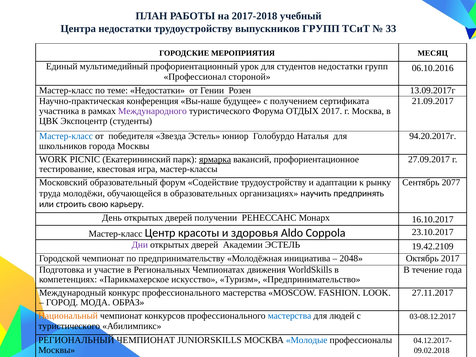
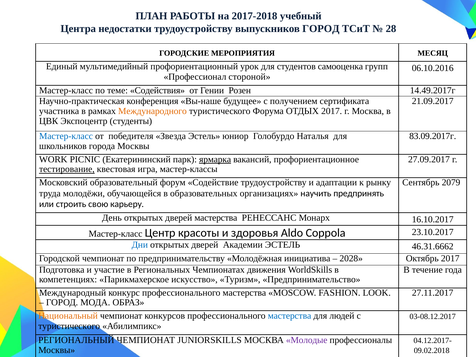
выпускников ГРУПП: ГРУПП -> ГОРОД
33: 33 -> 28
студентов недостатки: недостатки -> самооценка
теме Недостатки: Недостатки -> Содействия
13.09.2017г: 13.09.2017г -> 14.49.2017г
Международного colour: purple -> orange
94.20.2017г: 94.20.2017г -> 83.09.2017г
тестирование underline: none -> present
2077: 2077 -> 2079
дверей получении: получении -> мастерства
Дни colour: purple -> blue
19.42.2109: 19.42.2109 -> 46.31.6662
2048: 2048 -> 2028
Молодые colour: blue -> purple
